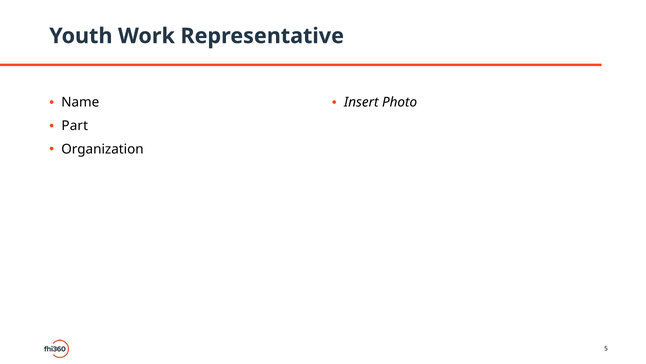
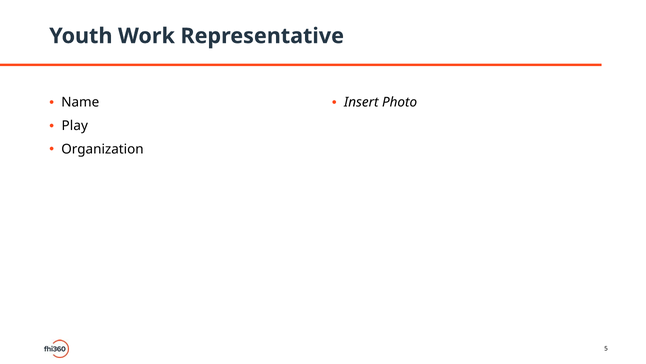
Part: Part -> Play
